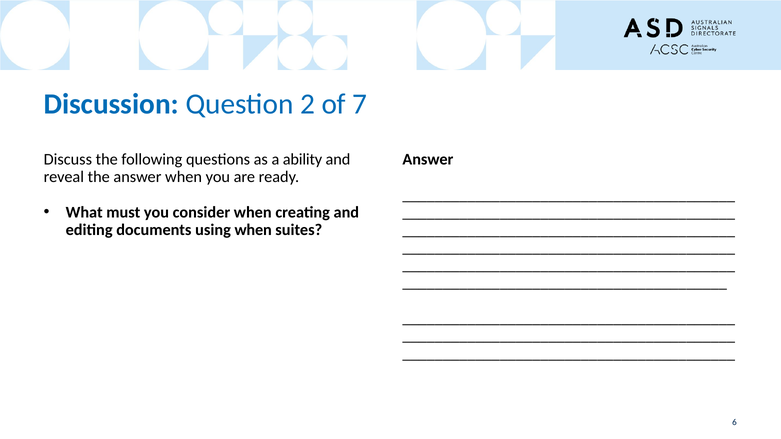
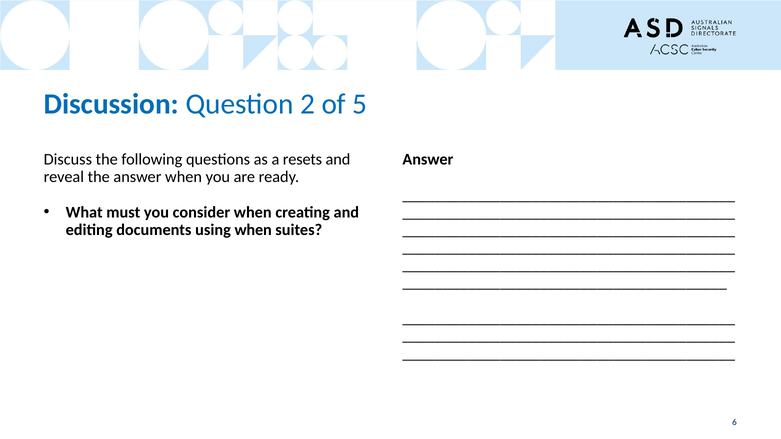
7: 7 -> 5
ability: ability -> resets
